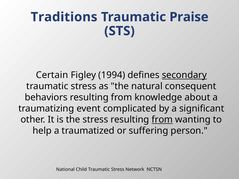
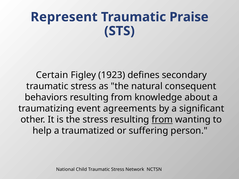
Traditions: Traditions -> Represent
1994: 1994 -> 1923
secondary underline: present -> none
complicated: complicated -> agreements
